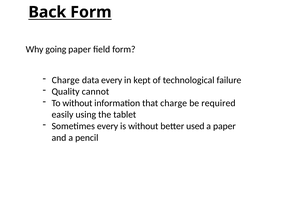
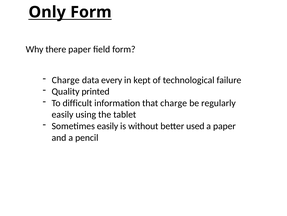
Back: Back -> Only
going: going -> there
cannot: cannot -> printed
To without: without -> difficult
required: required -> regularly
Sometimes every: every -> easily
